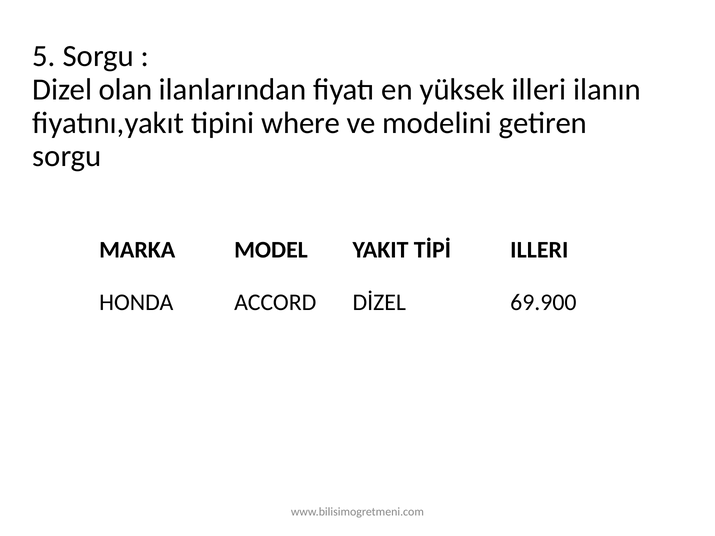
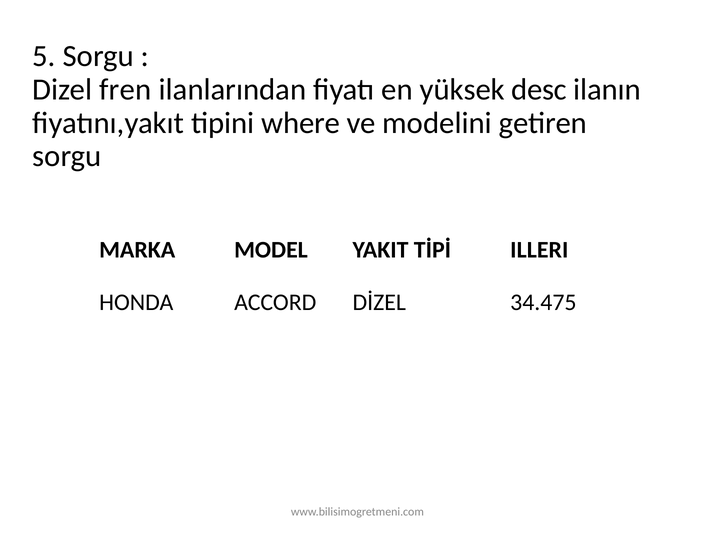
olan: olan -> fren
yüksek illeri: illeri -> desc
69.900: 69.900 -> 34.475
